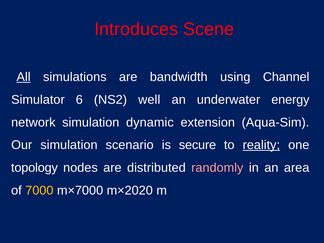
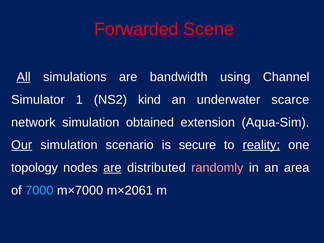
Introduces: Introduces -> Forwarded
6: 6 -> 1
well: well -> kind
energy: energy -> scarce
dynamic: dynamic -> obtained
Our underline: none -> present
are at (112, 168) underline: none -> present
7000 colour: yellow -> light blue
m×2020: m×2020 -> m×2061
